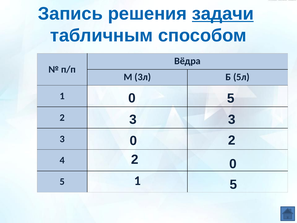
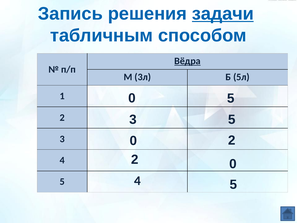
Вёдра underline: none -> present
3 3: 3 -> 5
5 1: 1 -> 4
